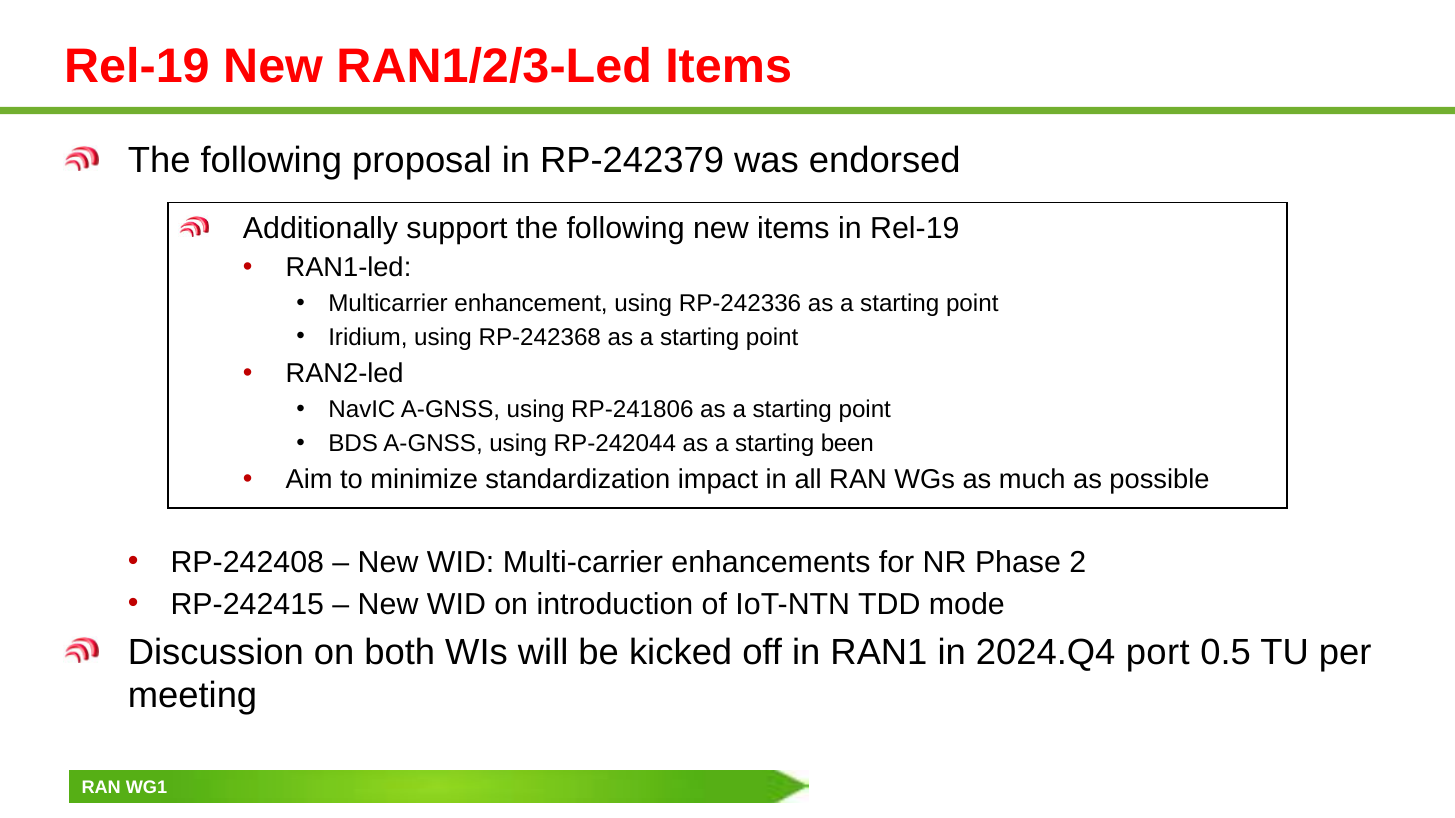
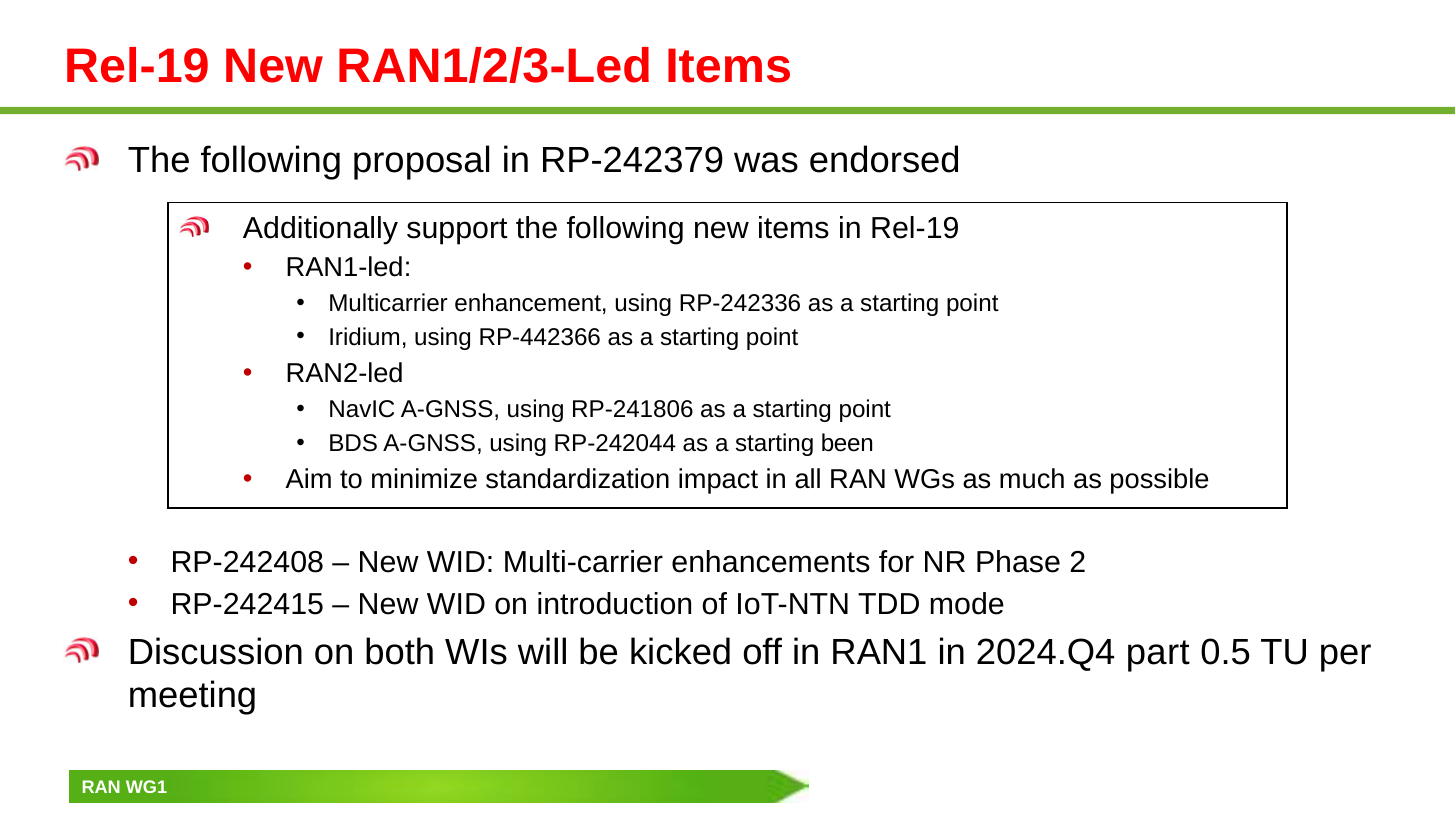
RP-242368: RP-242368 -> RP-442366
port: port -> part
